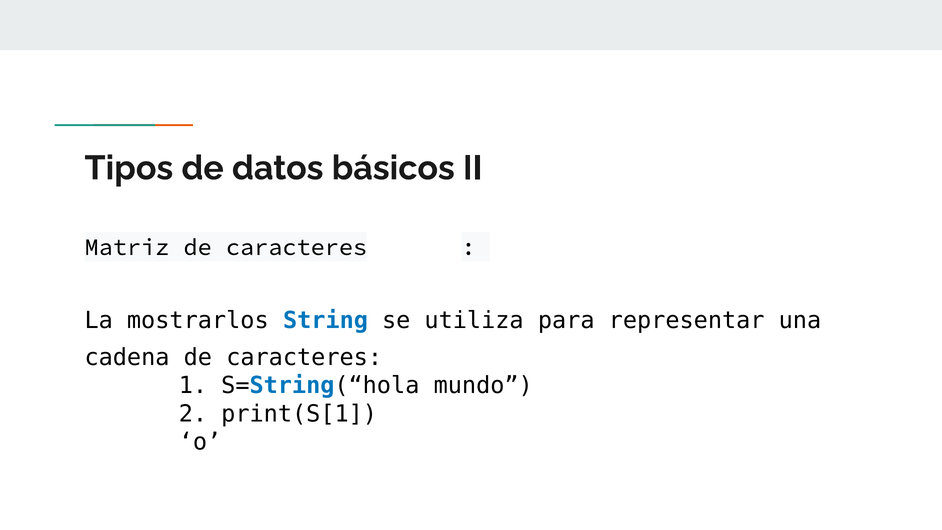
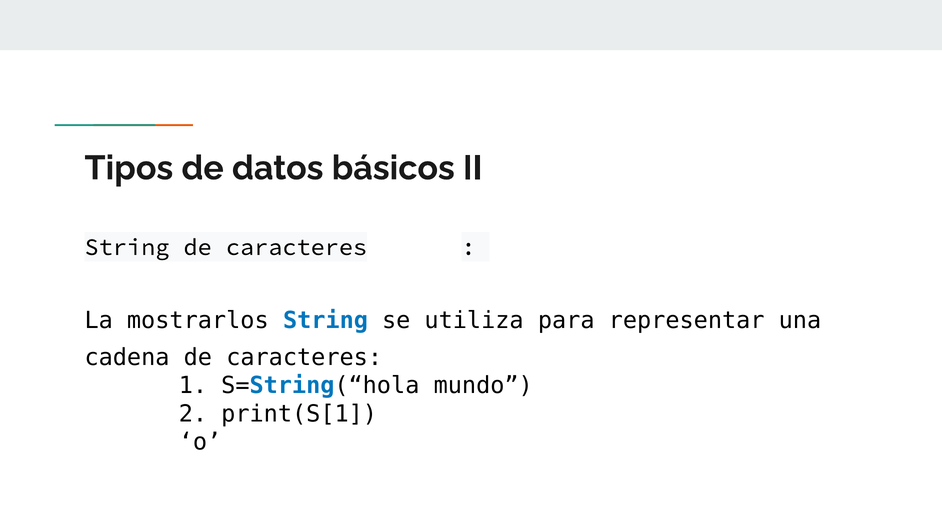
Matriz at (127, 247): Matriz -> String
